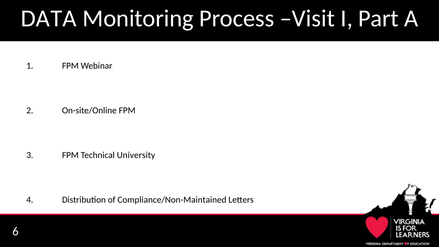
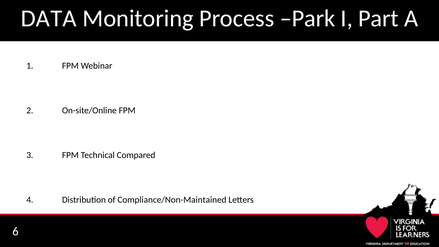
Visit: Visit -> Park
University: University -> Compared
